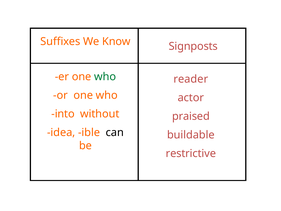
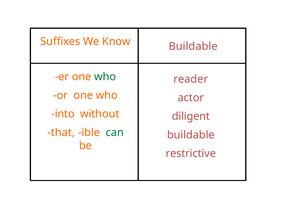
Know Signposts: Signposts -> Buildable
praised: praised -> diligent
idea: idea -> that
can colour: black -> green
